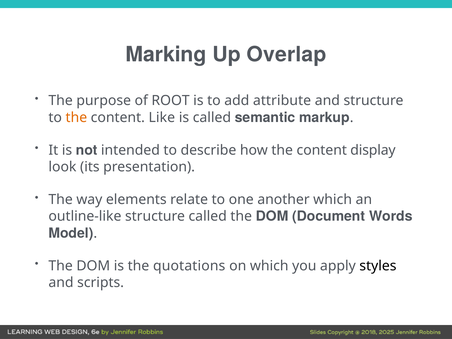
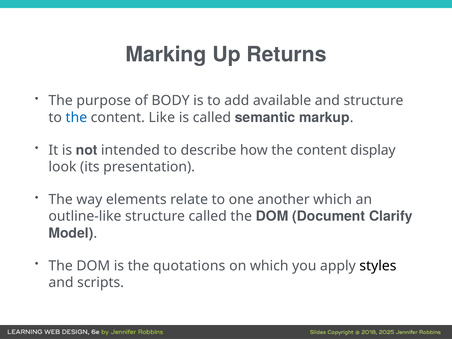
Overlap: Overlap -> Returns
ROOT: ROOT -> BODY
attribute: attribute -> available
the at (76, 117) colour: orange -> blue
Words: Words -> Clarify
